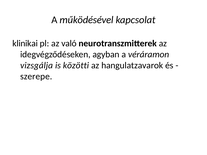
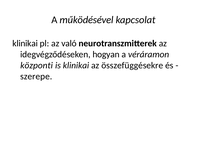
agyban: agyban -> hogyan
vizsgálja: vizsgálja -> központi
is közötti: közötti -> klinikai
hangulatzavarok: hangulatzavarok -> összefüggésekre
